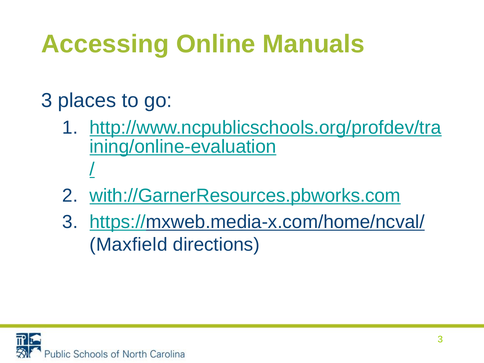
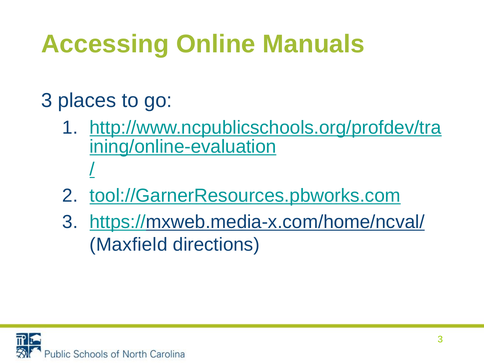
with://GarnerResources.pbworks.com: with://GarnerResources.pbworks.com -> tool://GarnerResources.pbworks.com
